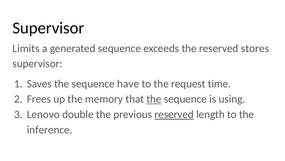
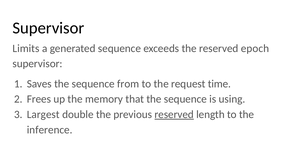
stores: stores -> epoch
have: have -> from
the at (154, 99) underline: present -> none
Lenovo: Lenovo -> Largest
